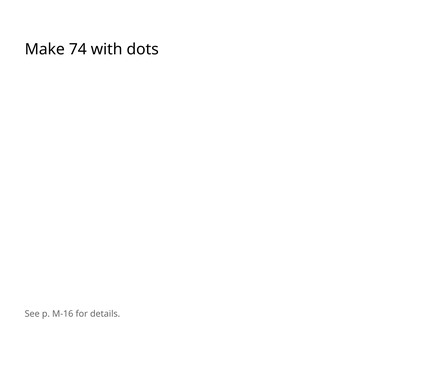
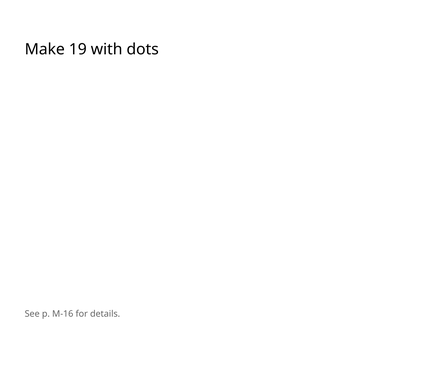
74: 74 -> 19
